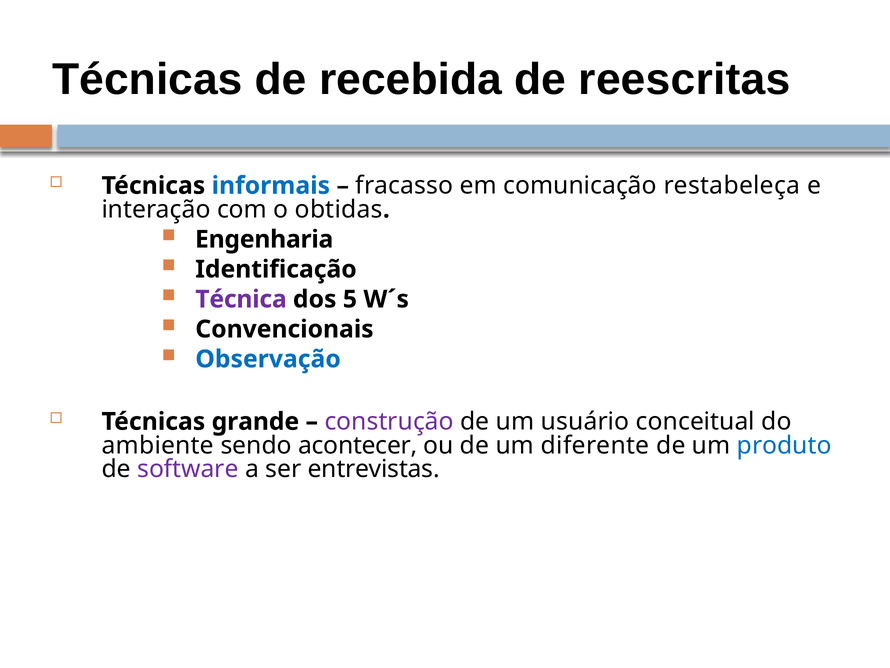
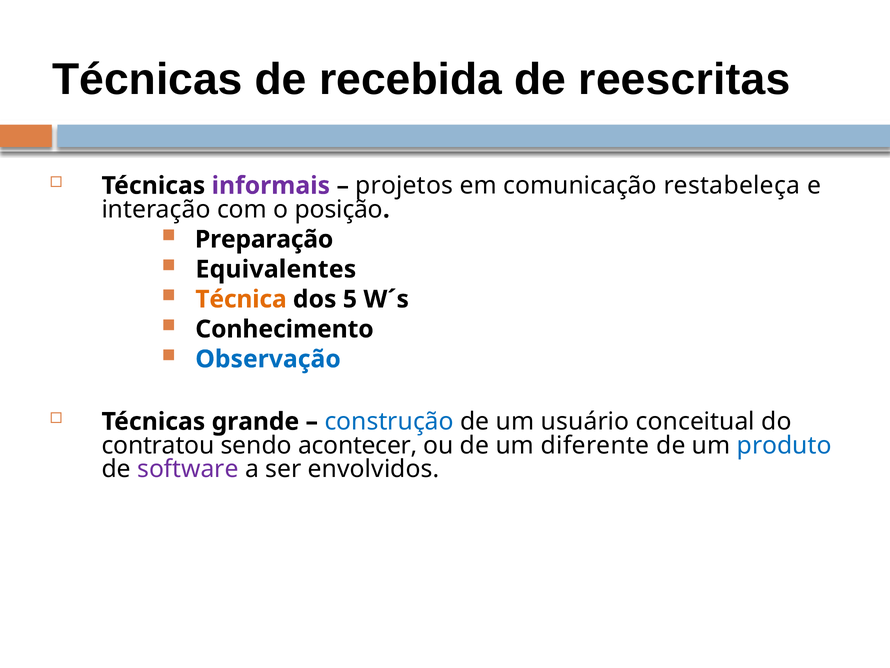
informais colour: blue -> purple
fracasso: fracasso -> projetos
obtidas: obtidas -> posição
Engenharia: Engenharia -> Preparação
Identificação: Identificação -> Equivalentes
Técnica colour: purple -> orange
Convencionais: Convencionais -> Conhecimento
construção colour: purple -> blue
ambiente: ambiente -> contratou
entrevistas: entrevistas -> envolvidos
